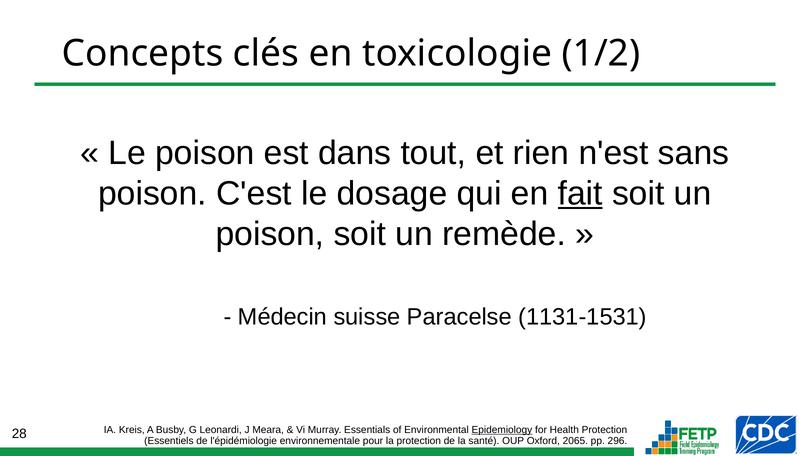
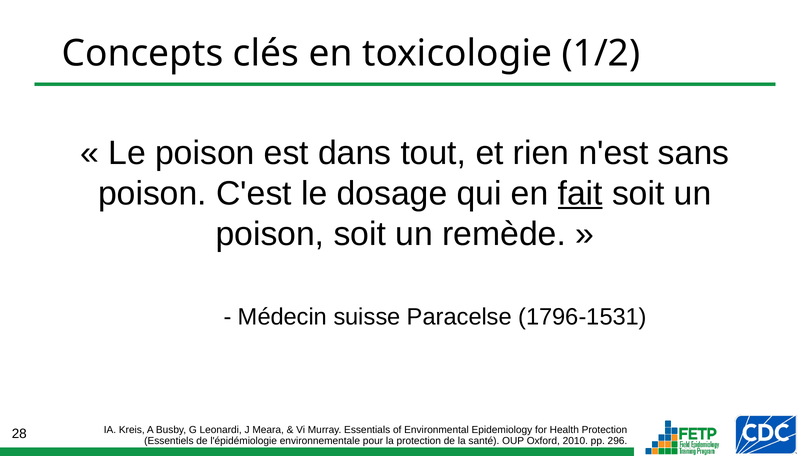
1131-1531: 1131-1531 -> 1796-1531
Epidemiology underline: present -> none
2065: 2065 -> 2010
